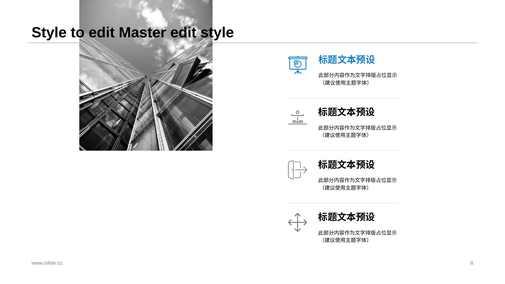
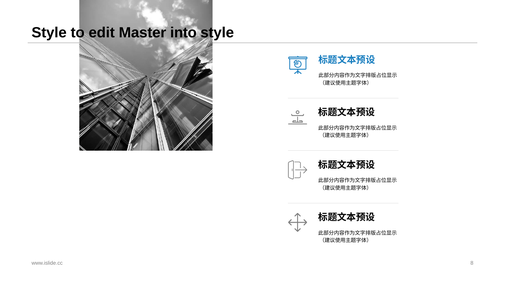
Master edit: edit -> into
